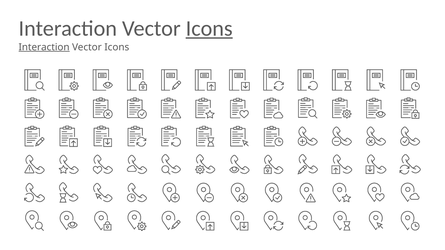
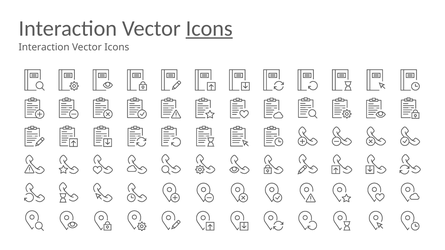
Interaction at (44, 47) underline: present -> none
